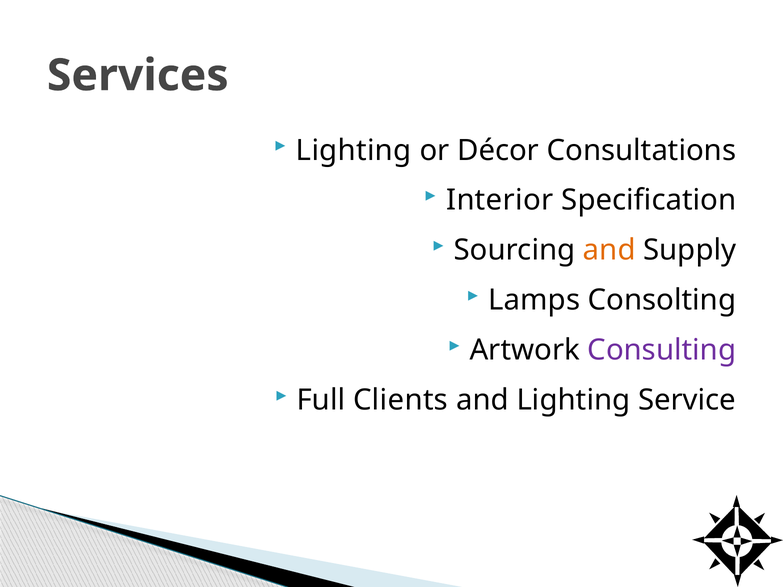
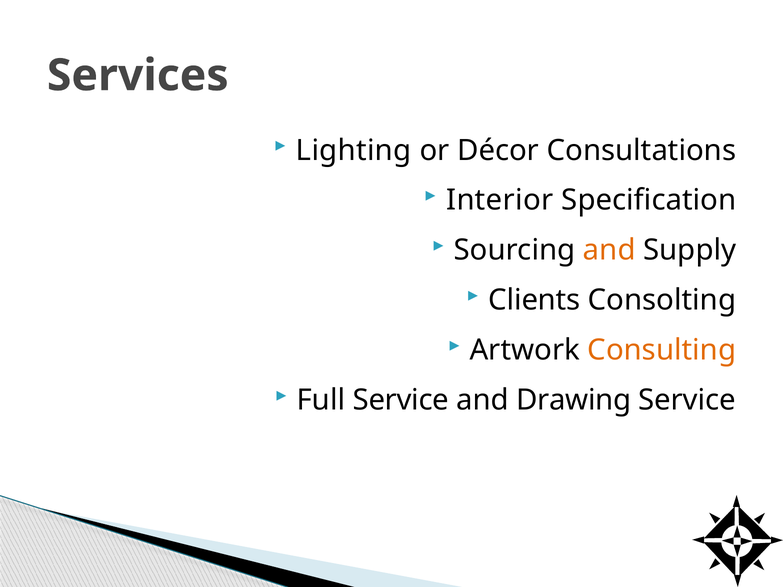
Lamps: Lamps -> Clients
Consulting colour: purple -> orange
Full Clients: Clients -> Service
and Lighting: Lighting -> Drawing
